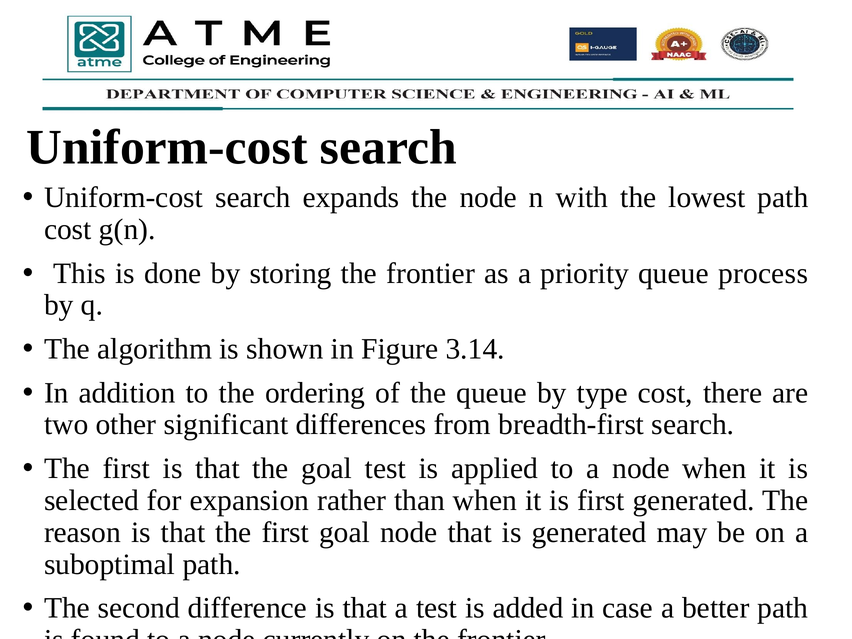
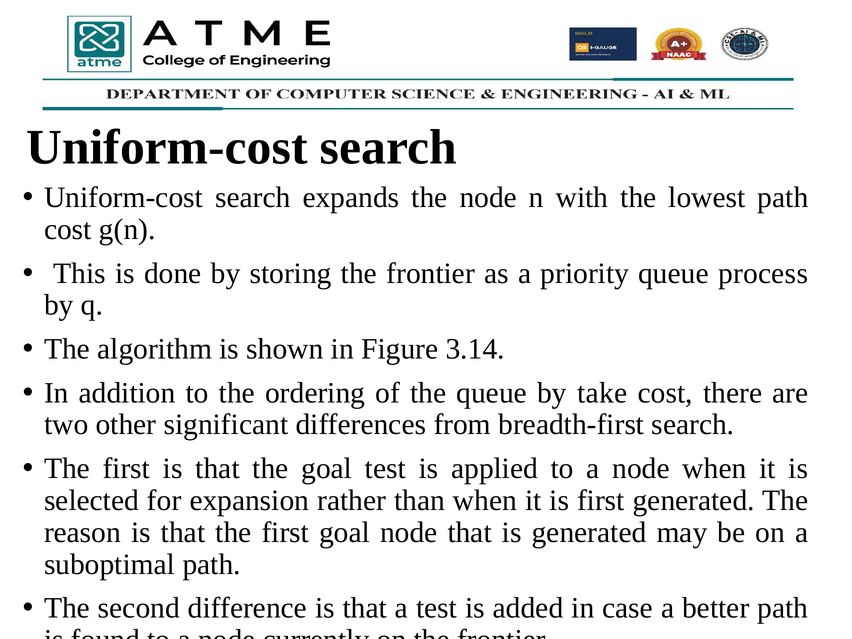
type: type -> take
